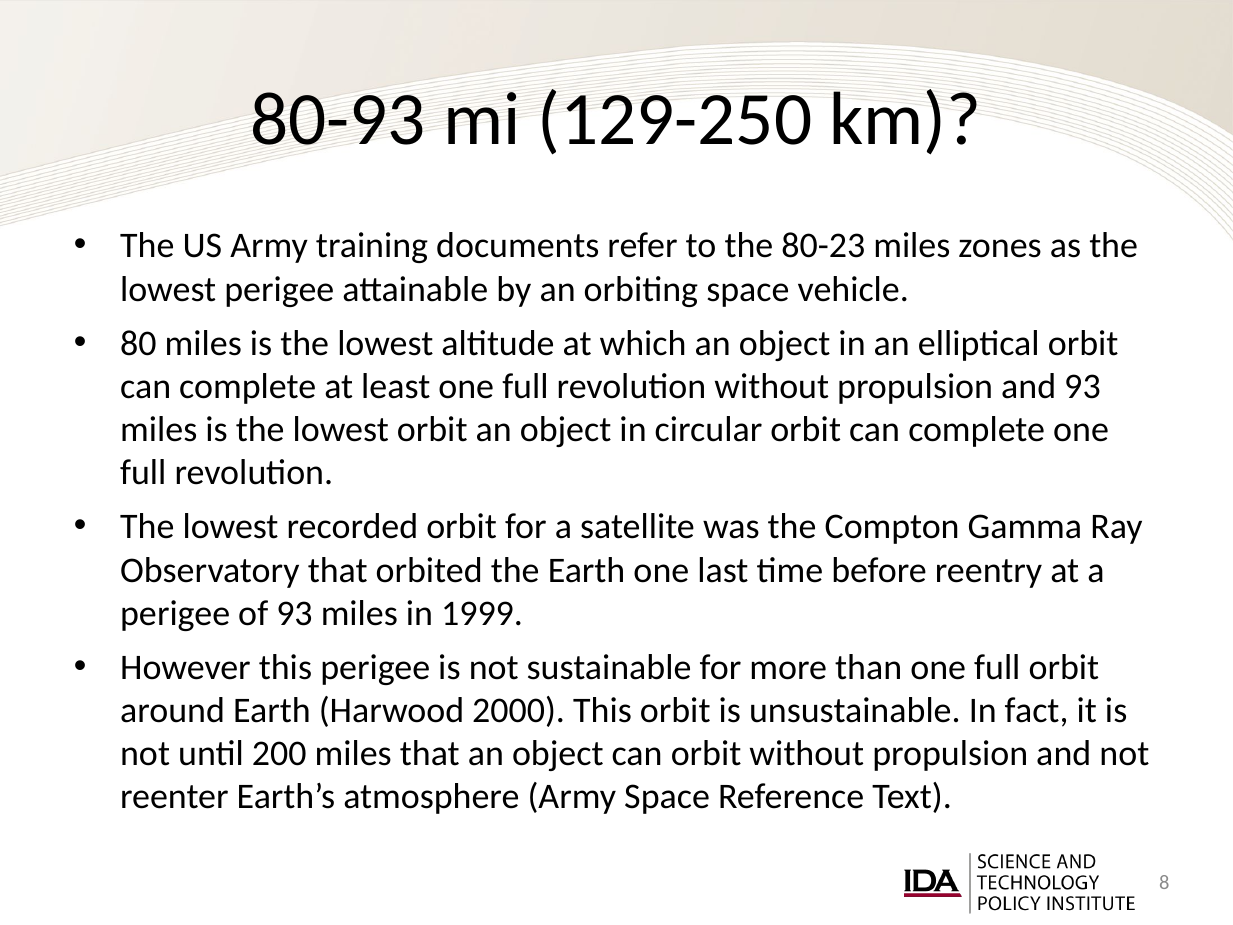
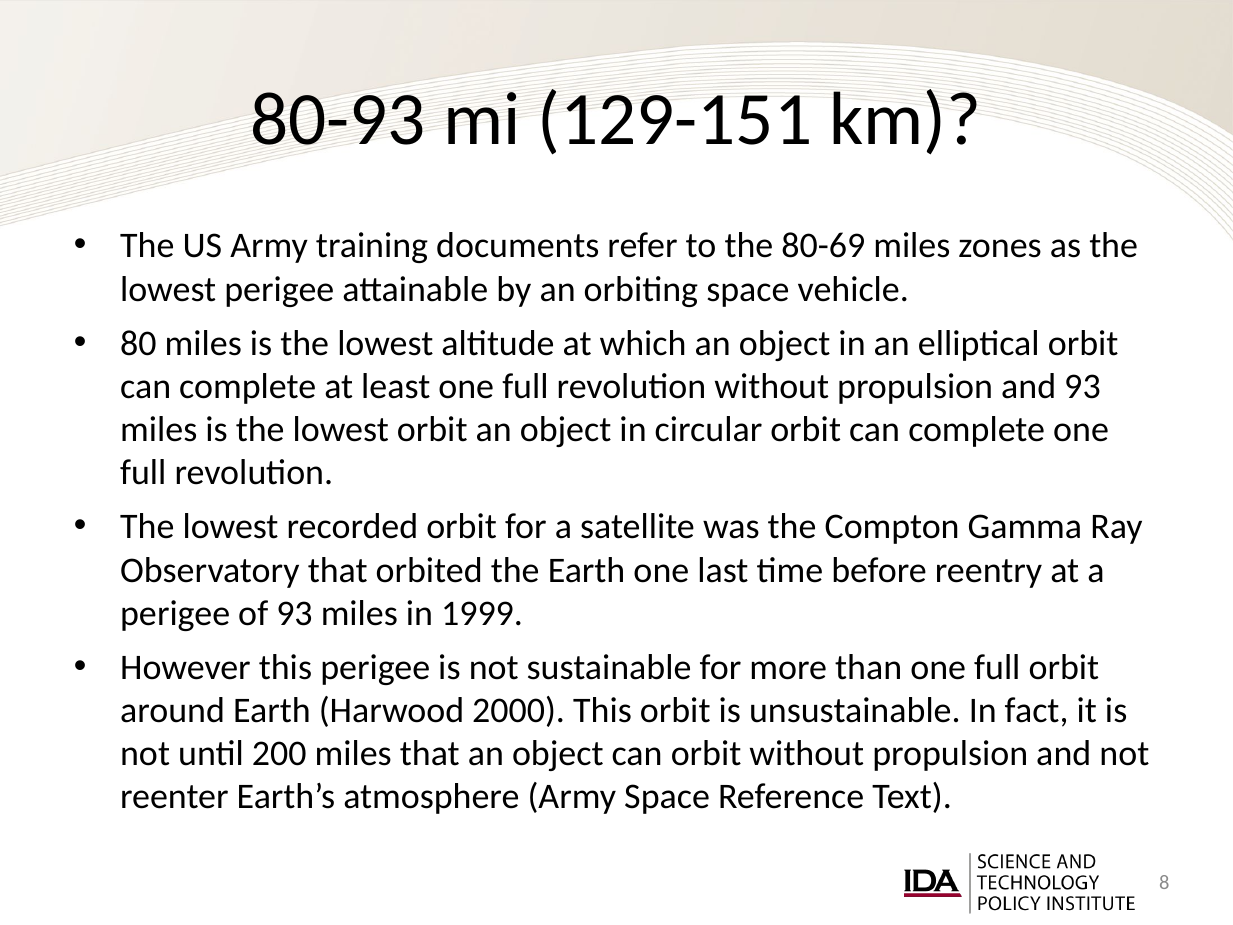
129-250: 129-250 -> 129-151
80-23: 80-23 -> 80-69
